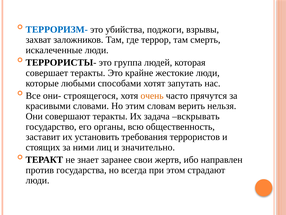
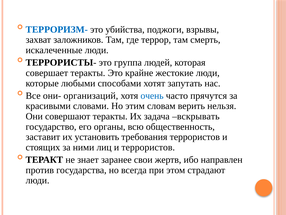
строящегося: строящегося -> организаций
очень colour: orange -> blue
и значительно: значительно -> террористов
